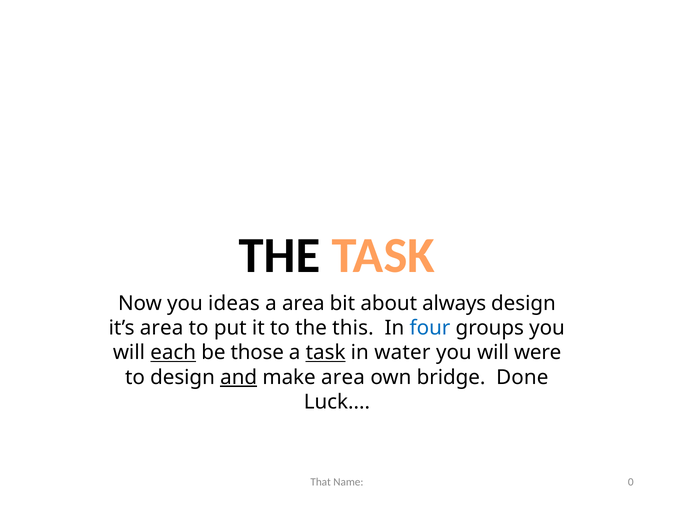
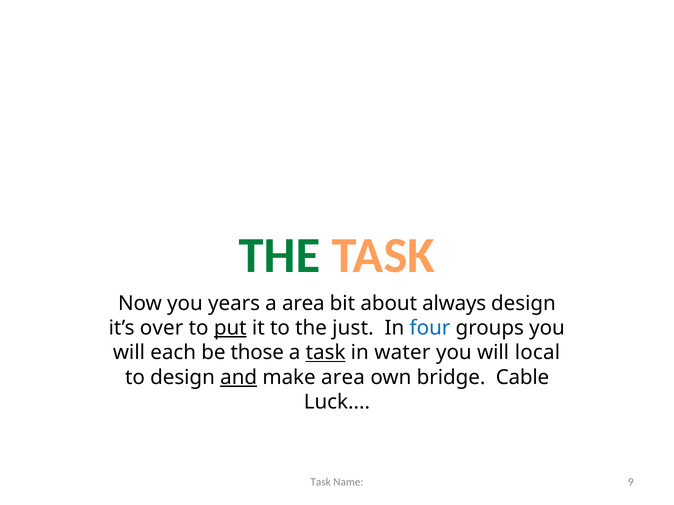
THE at (280, 256) colour: black -> green
ideas: ideas -> years
it’s area: area -> over
put underline: none -> present
this: this -> just
each underline: present -> none
were: were -> local
Done: Done -> Cable
That at (321, 483): That -> Task
0: 0 -> 9
